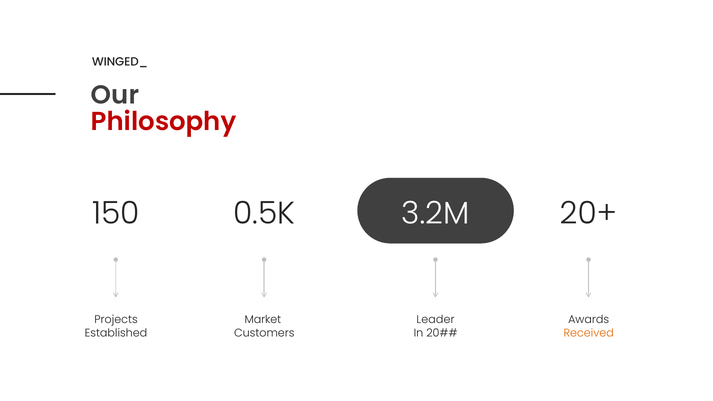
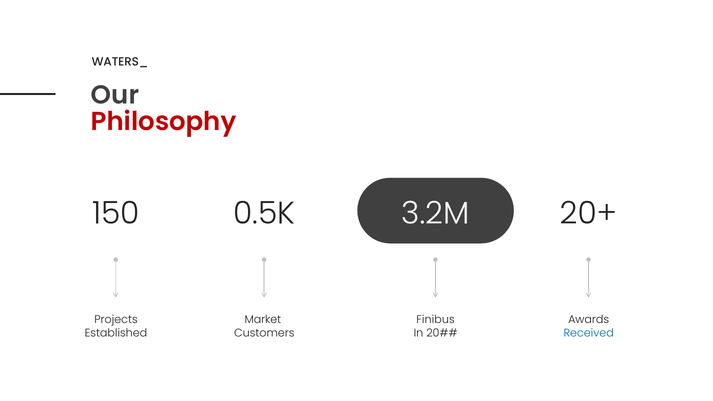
WINGED_: WINGED_ -> WATERS_
Leader: Leader -> Finibus
Received colour: orange -> blue
